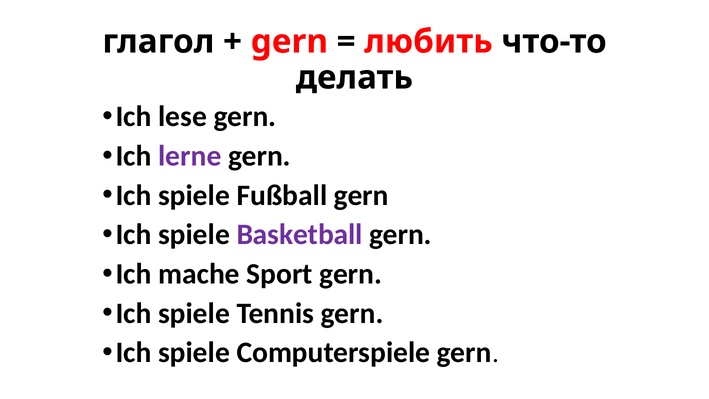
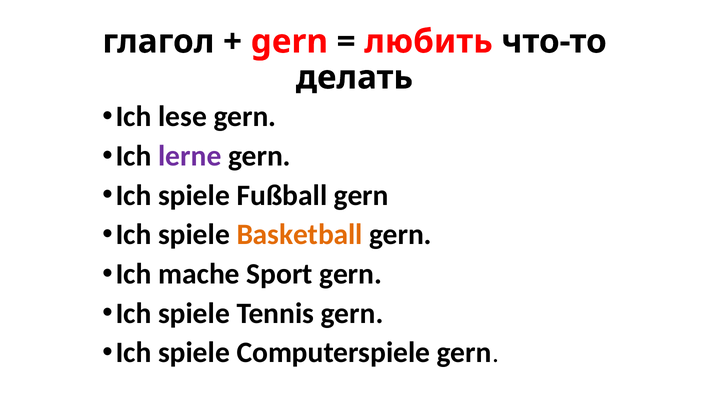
Basketball colour: purple -> orange
